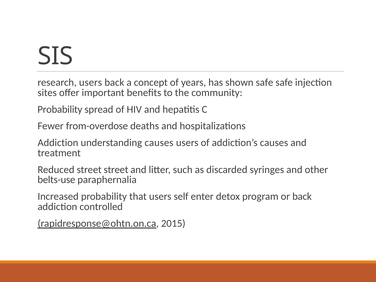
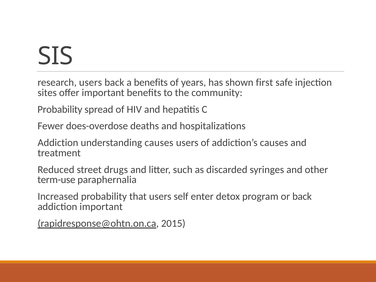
a concept: concept -> benefits
shown safe: safe -> first
from-overdose: from-overdose -> does-overdose
street street: street -> drugs
belts-use: belts-use -> term-use
addiction controlled: controlled -> important
